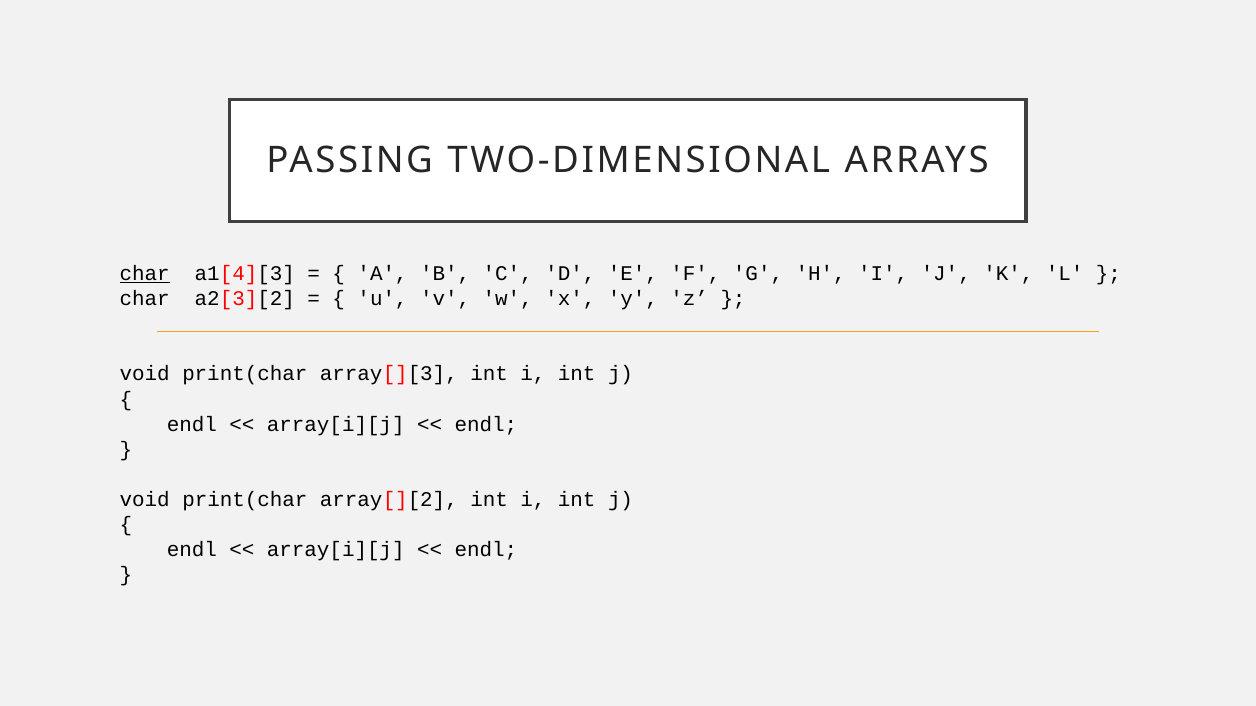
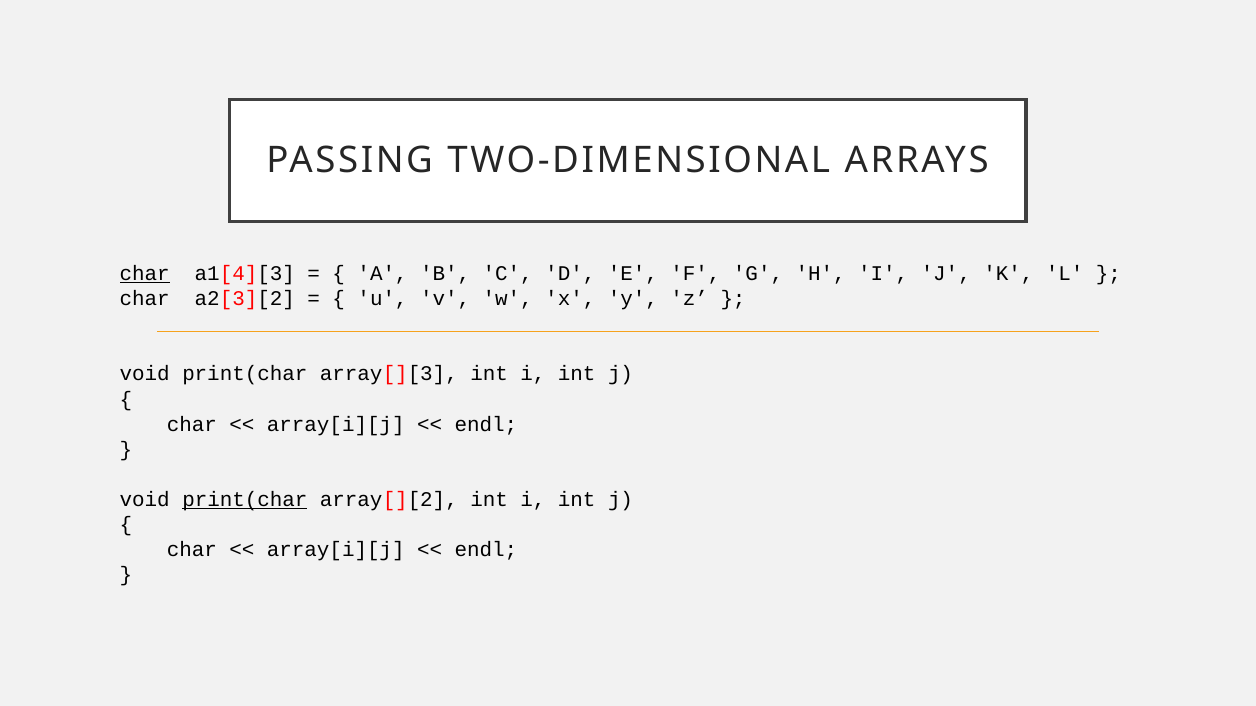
endl at (192, 425): endl -> char
print(char at (245, 500) underline: none -> present
endl at (192, 550): endl -> char
